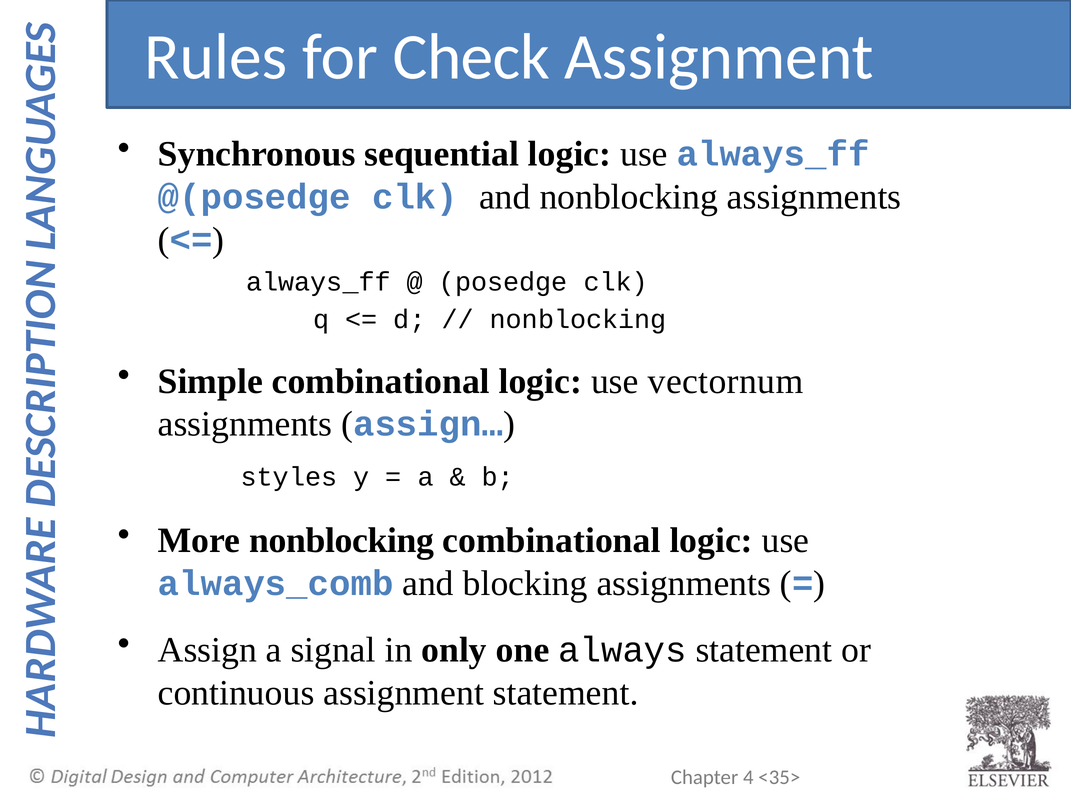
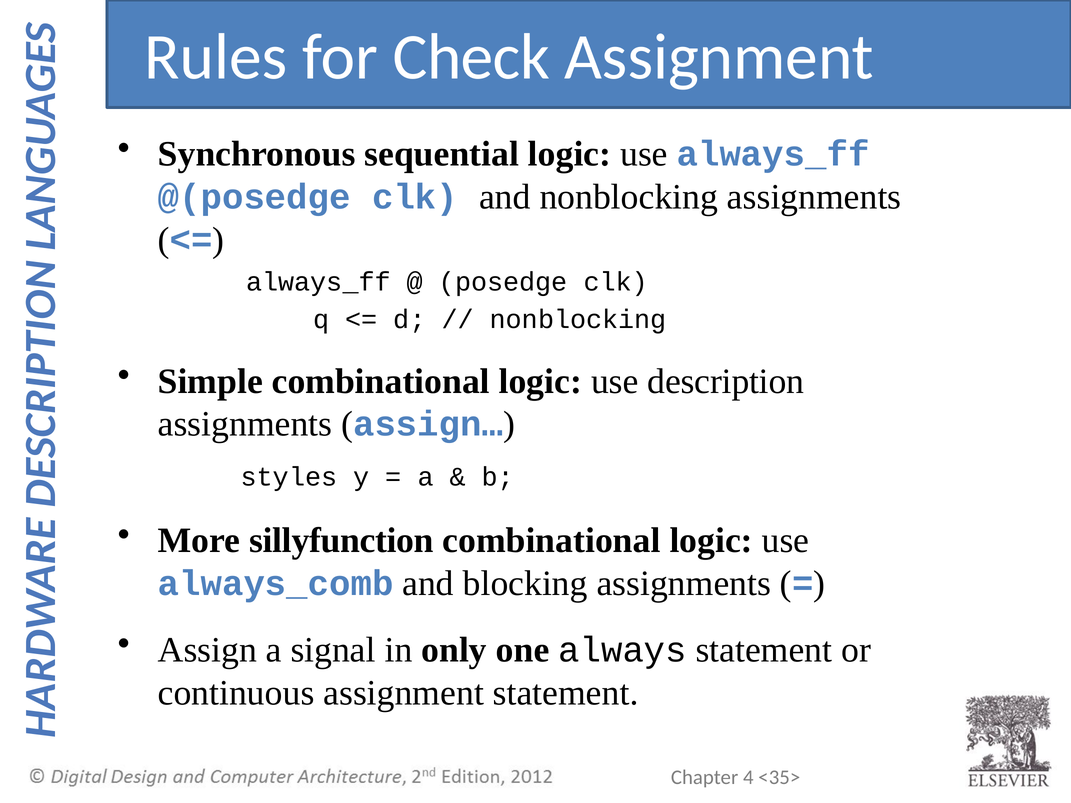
vectornum: vectornum -> description
More nonblocking: nonblocking -> sillyfunction
